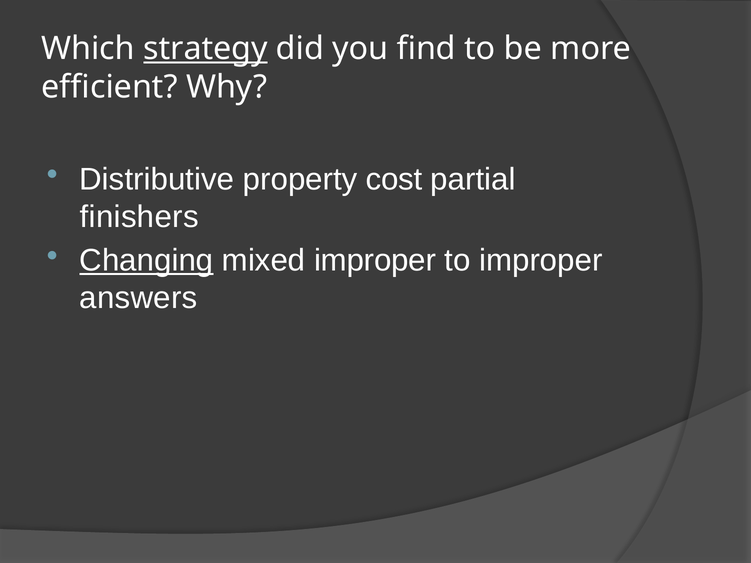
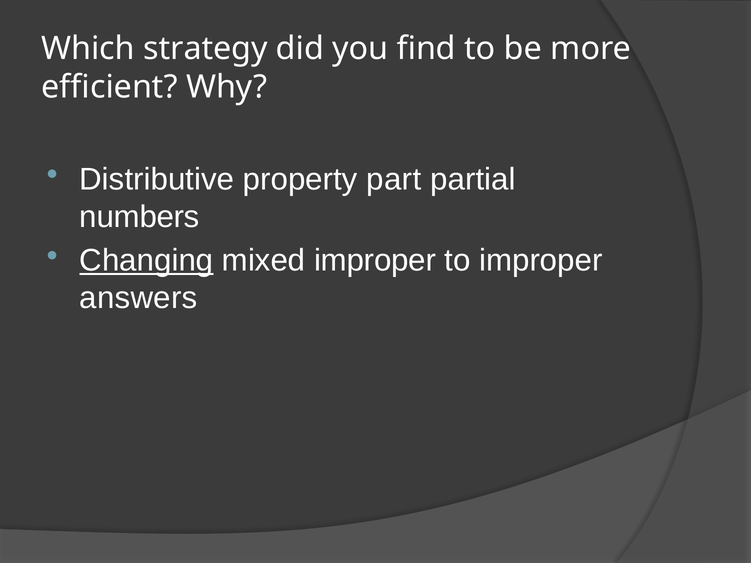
strategy underline: present -> none
cost: cost -> part
finishers: finishers -> numbers
